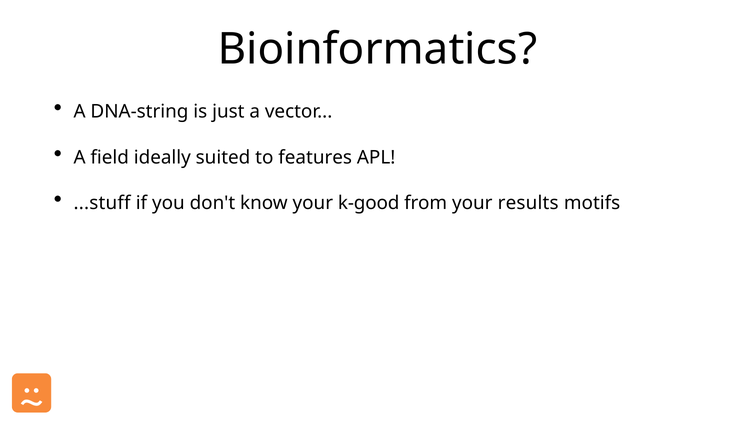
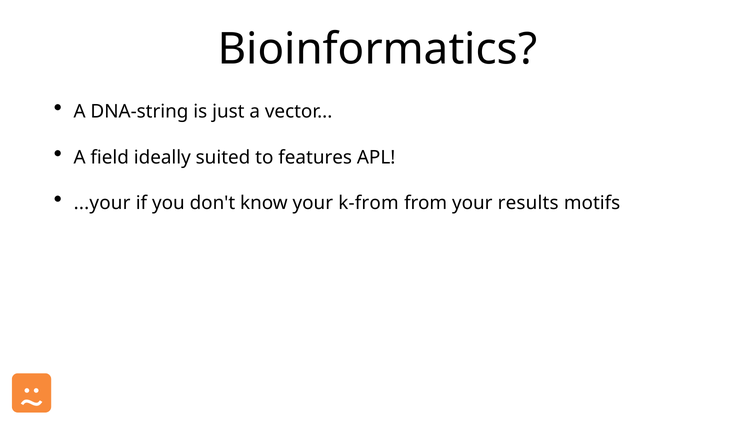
...stuff: ...stuff -> ...your
k-good: k-good -> k-from
